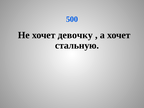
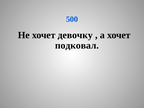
стальную: стальную -> подковал
